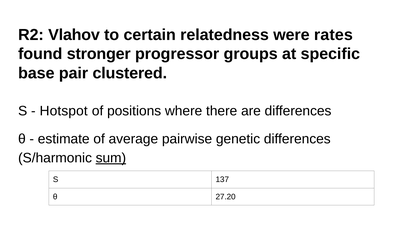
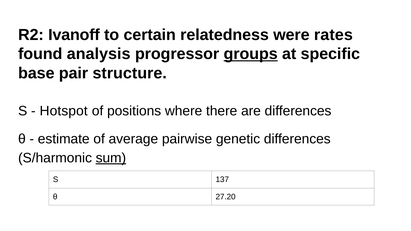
Vlahov: Vlahov -> Ivanoff
stronger: stronger -> analysis
groups underline: none -> present
clustered: clustered -> structure
